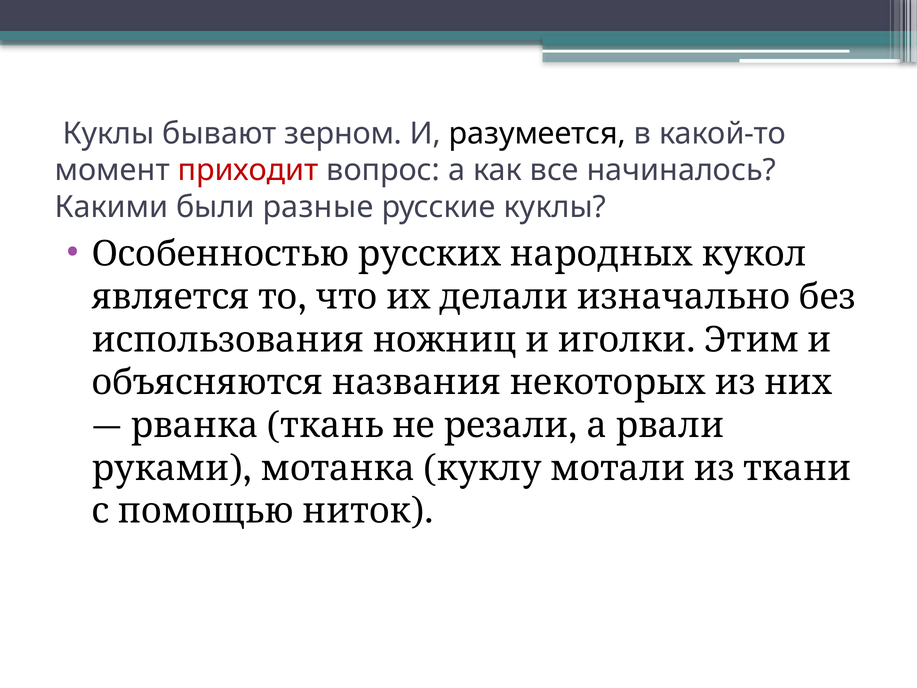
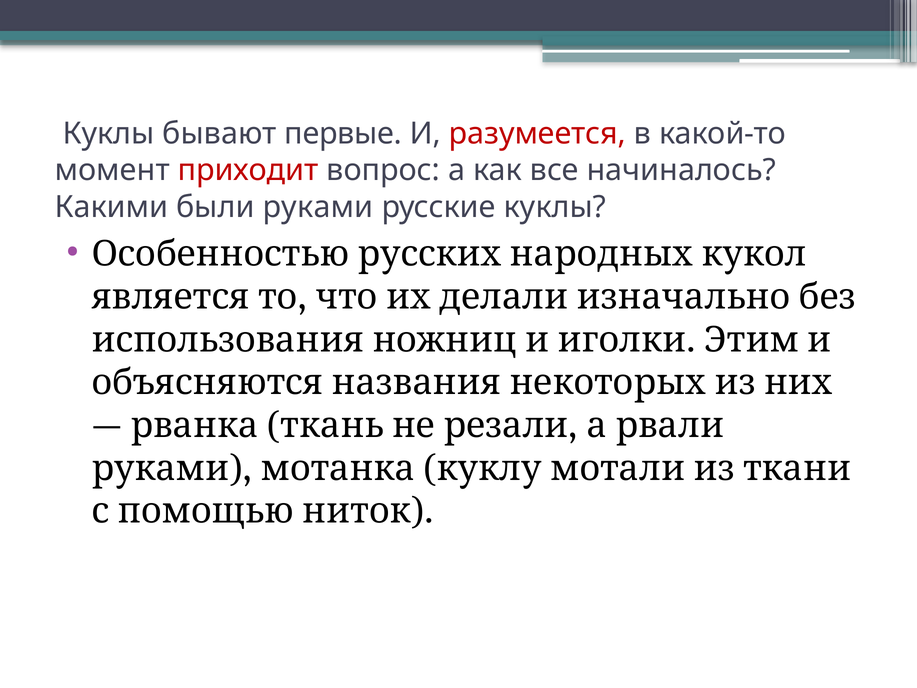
зерном: зерном -> первые
разумеется colour: black -> red
были разные: разные -> руками
